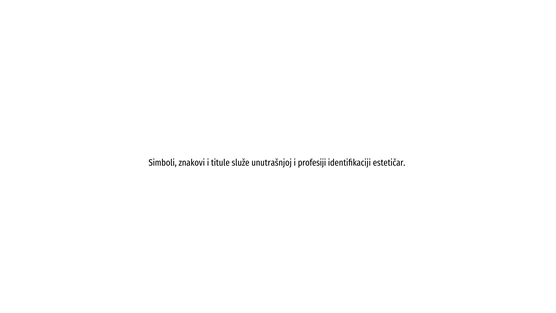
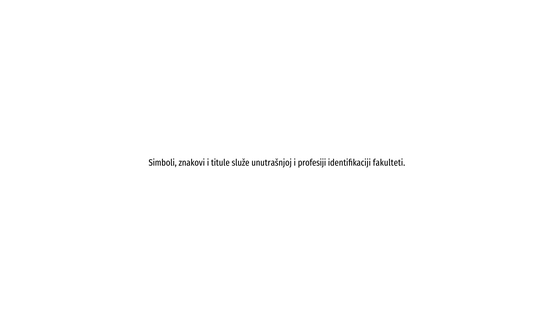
estetičar: estetičar -> fakulteti
